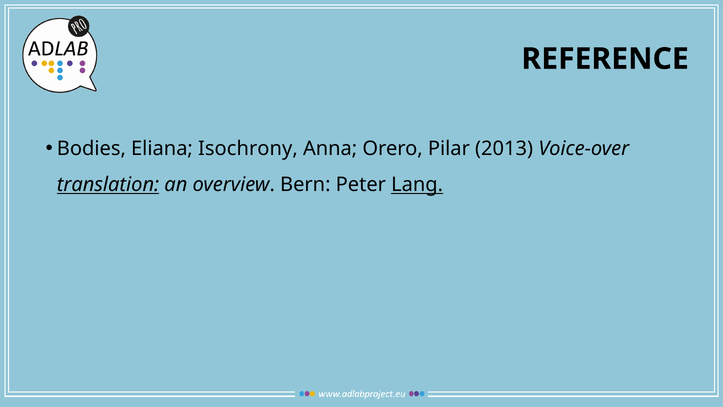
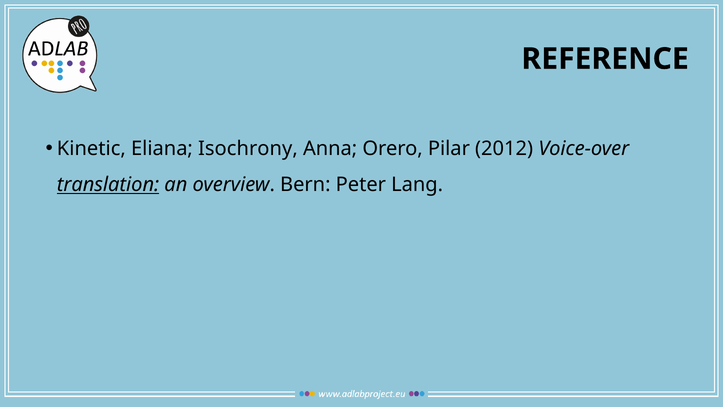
Bodies: Bodies -> Kinetic
2013: 2013 -> 2012
Lang underline: present -> none
